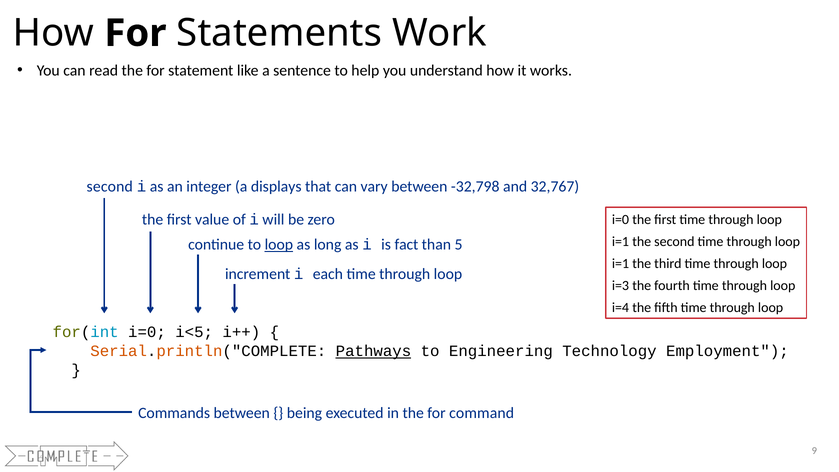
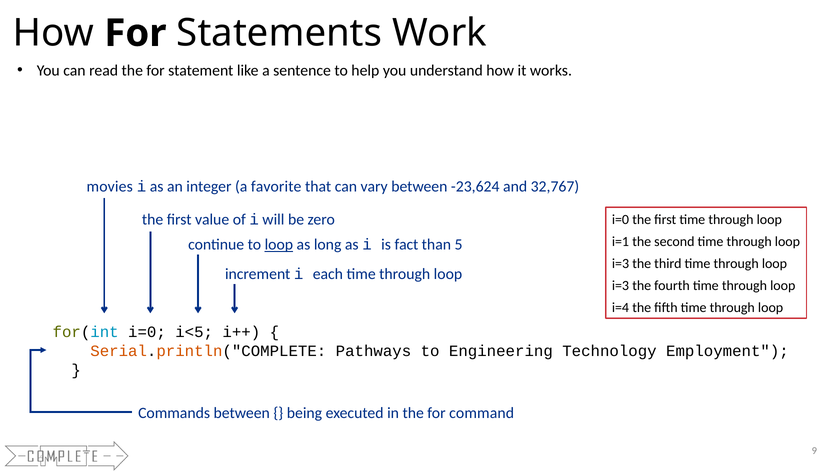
second at (110, 186): second -> movies
displays: displays -> favorite
-32,798: -32,798 -> -23,624
i=1 at (621, 264): i=1 -> i=3
Pathways underline: present -> none
